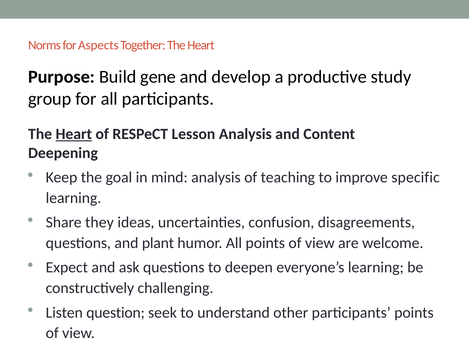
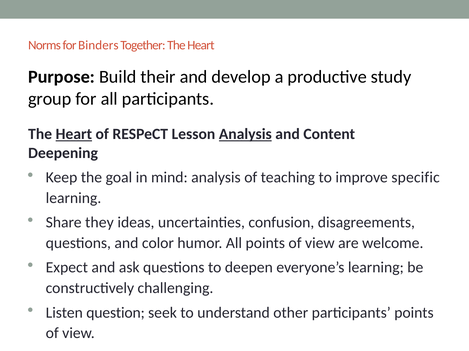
Aspects: Aspects -> Binders
gene: gene -> their
Analysis at (245, 134) underline: none -> present
plant: plant -> color
